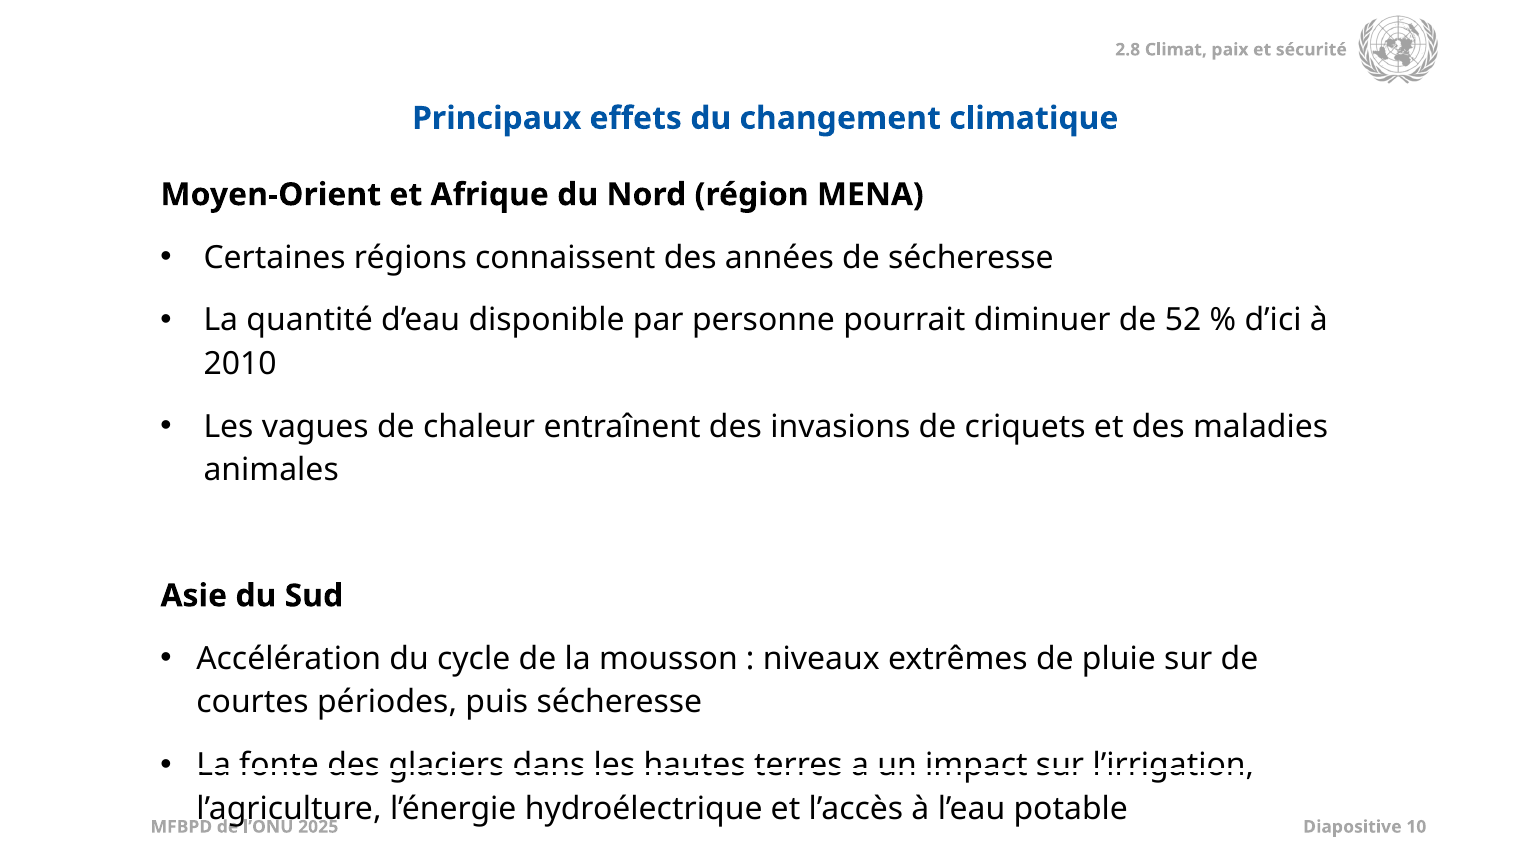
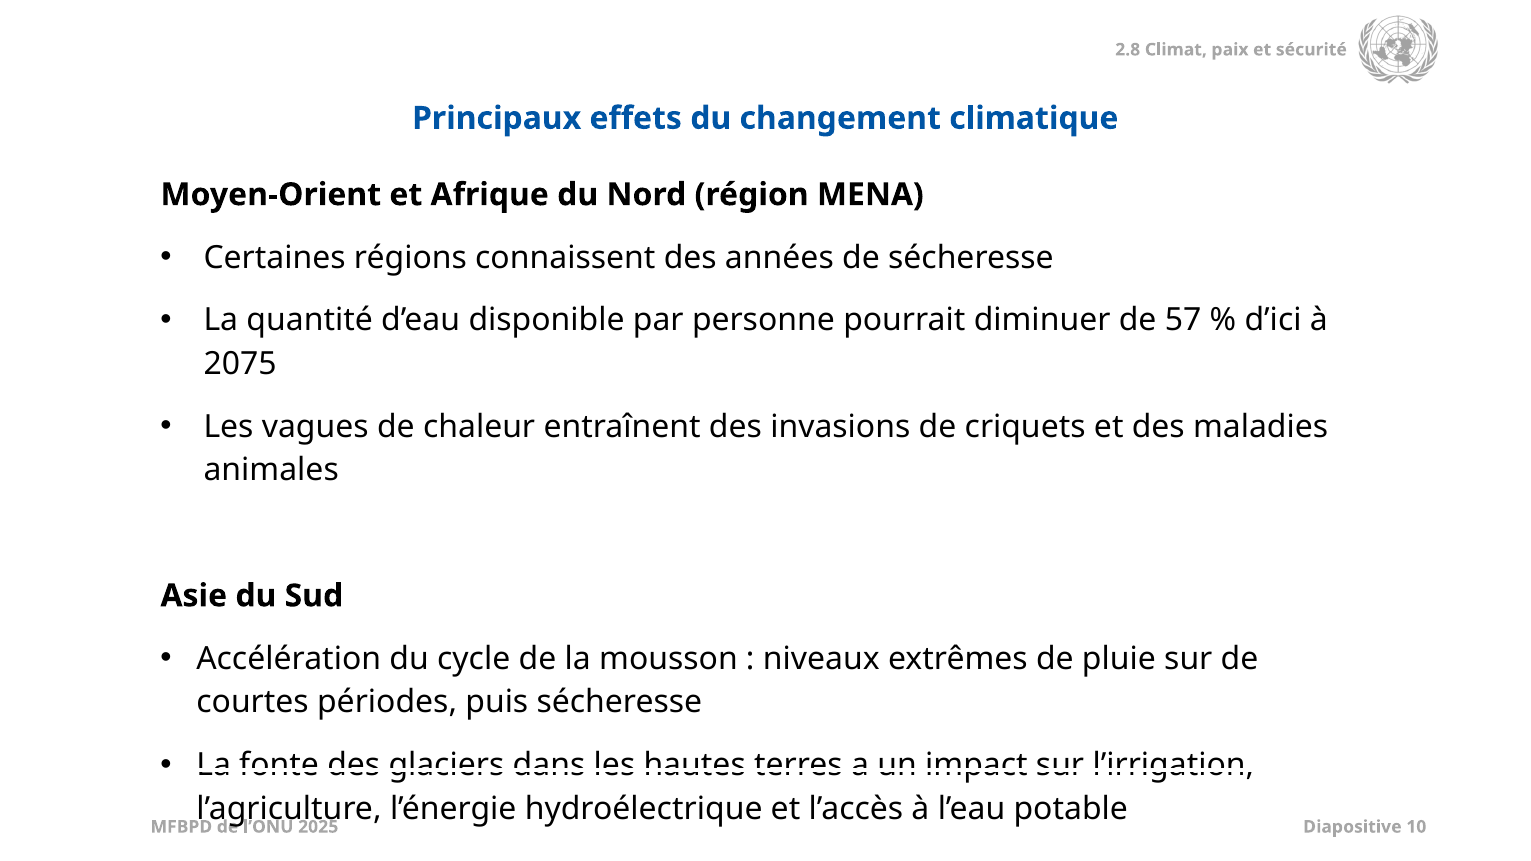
52: 52 -> 57
2010: 2010 -> 2075
